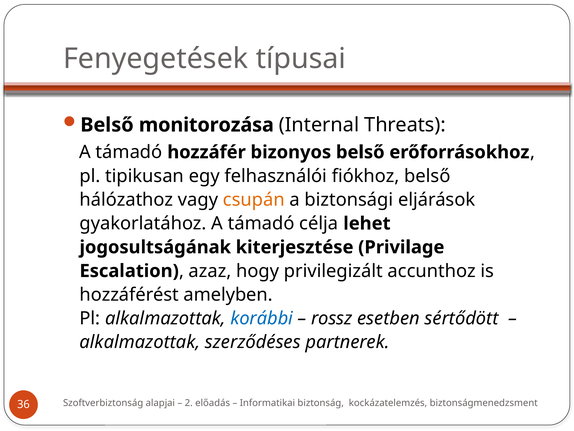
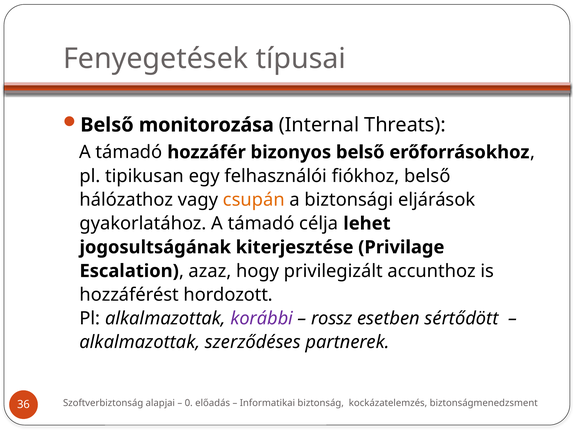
amelyben: amelyben -> hordozott
korábbi colour: blue -> purple
2: 2 -> 0
